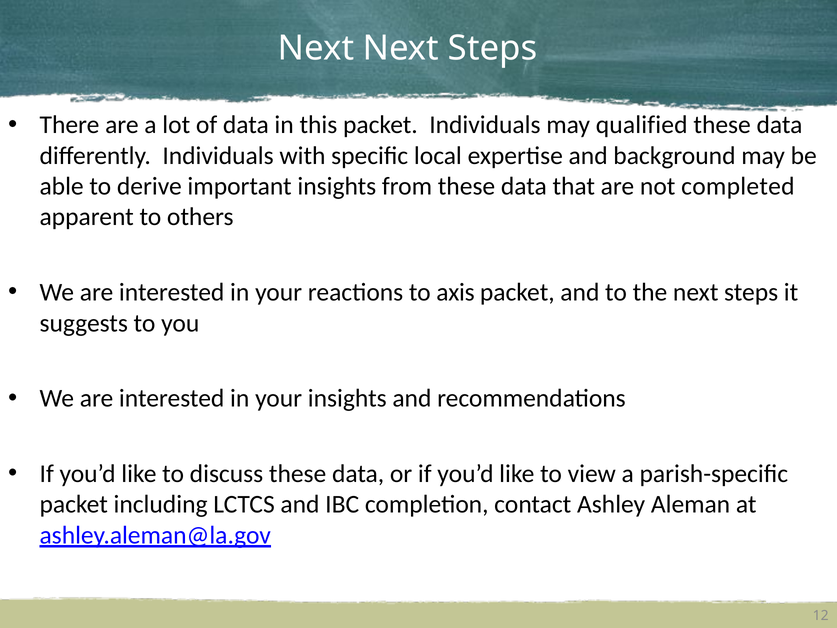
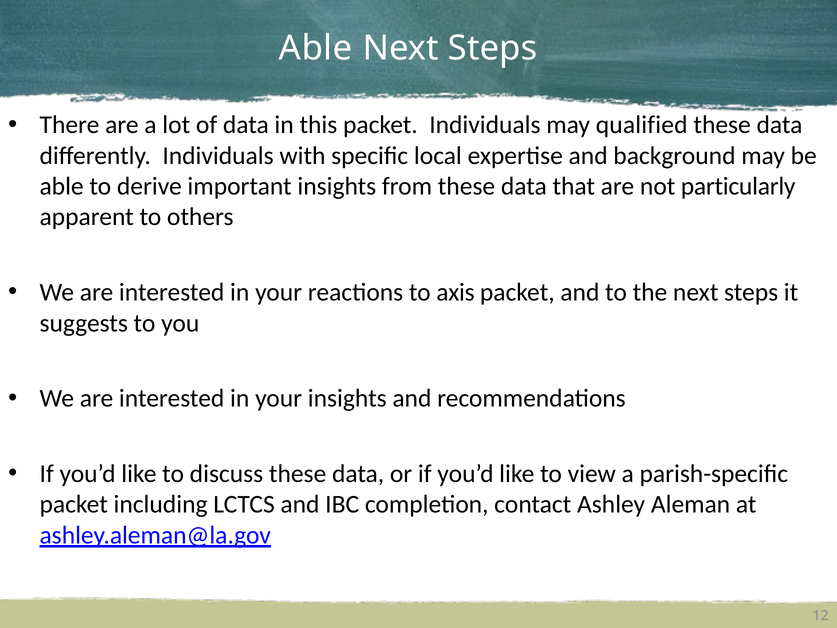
Next at (316, 48): Next -> Able
completed: completed -> particularly
